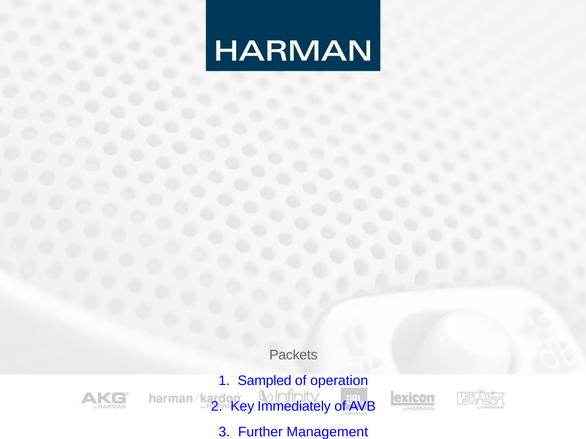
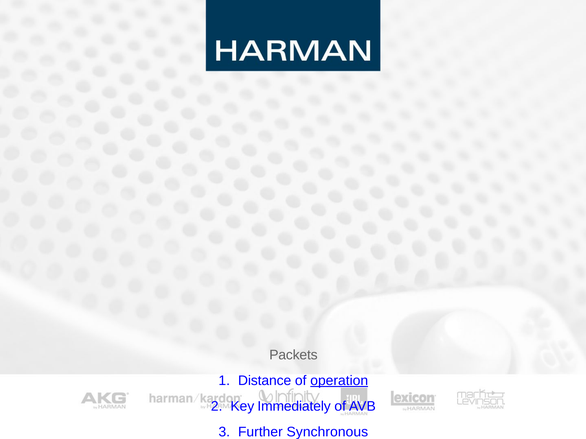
Sampled: Sampled -> Distance
operation underline: none -> present
Management: Management -> Synchronous
